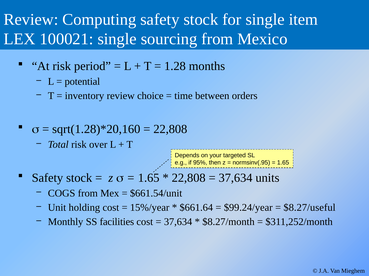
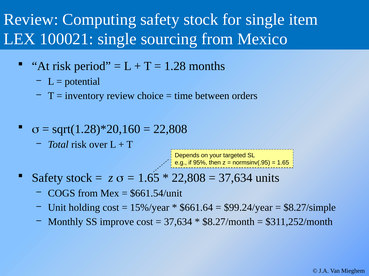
$8.27/useful: $8.27/useful -> $8.27/simple
facilities: facilities -> improve
